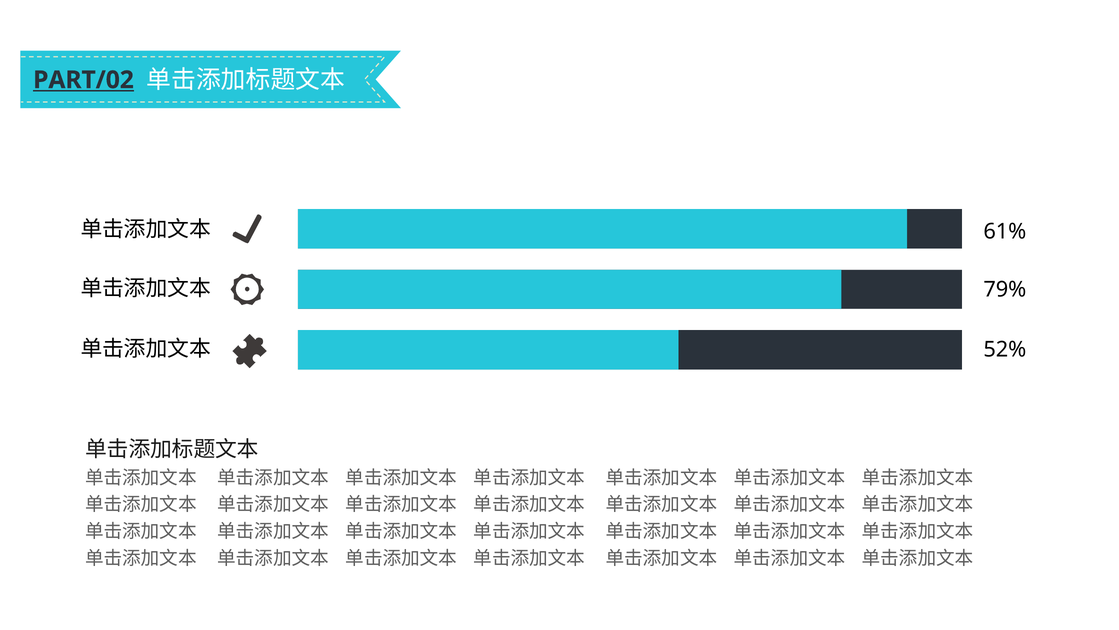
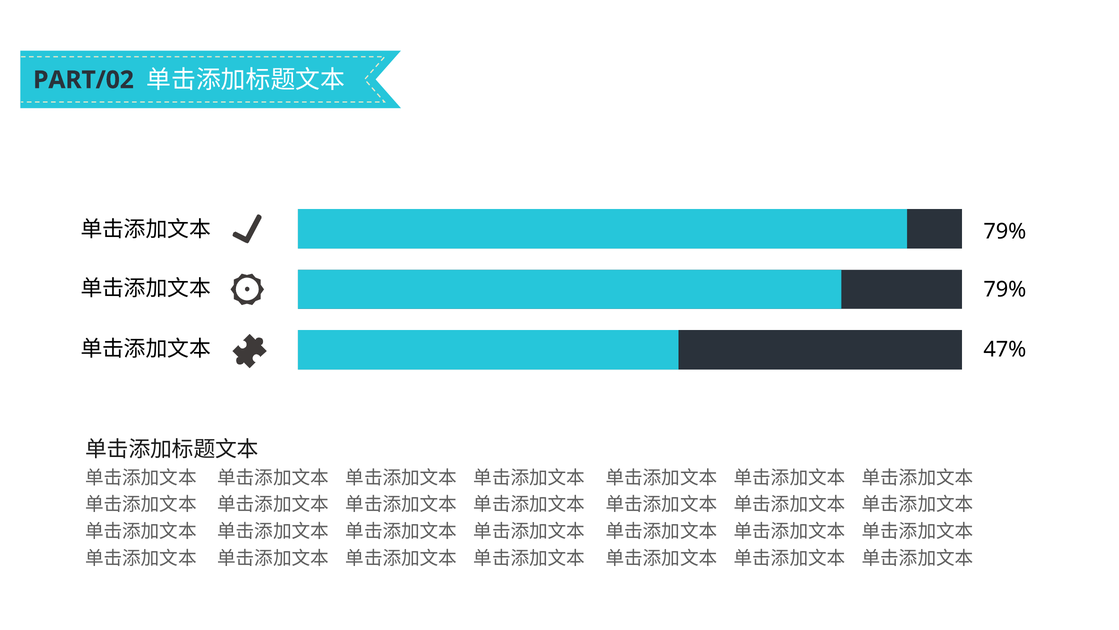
PART/02 underline: present -> none
61% at (1005, 231): 61% -> 79%
52%: 52% -> 47%
